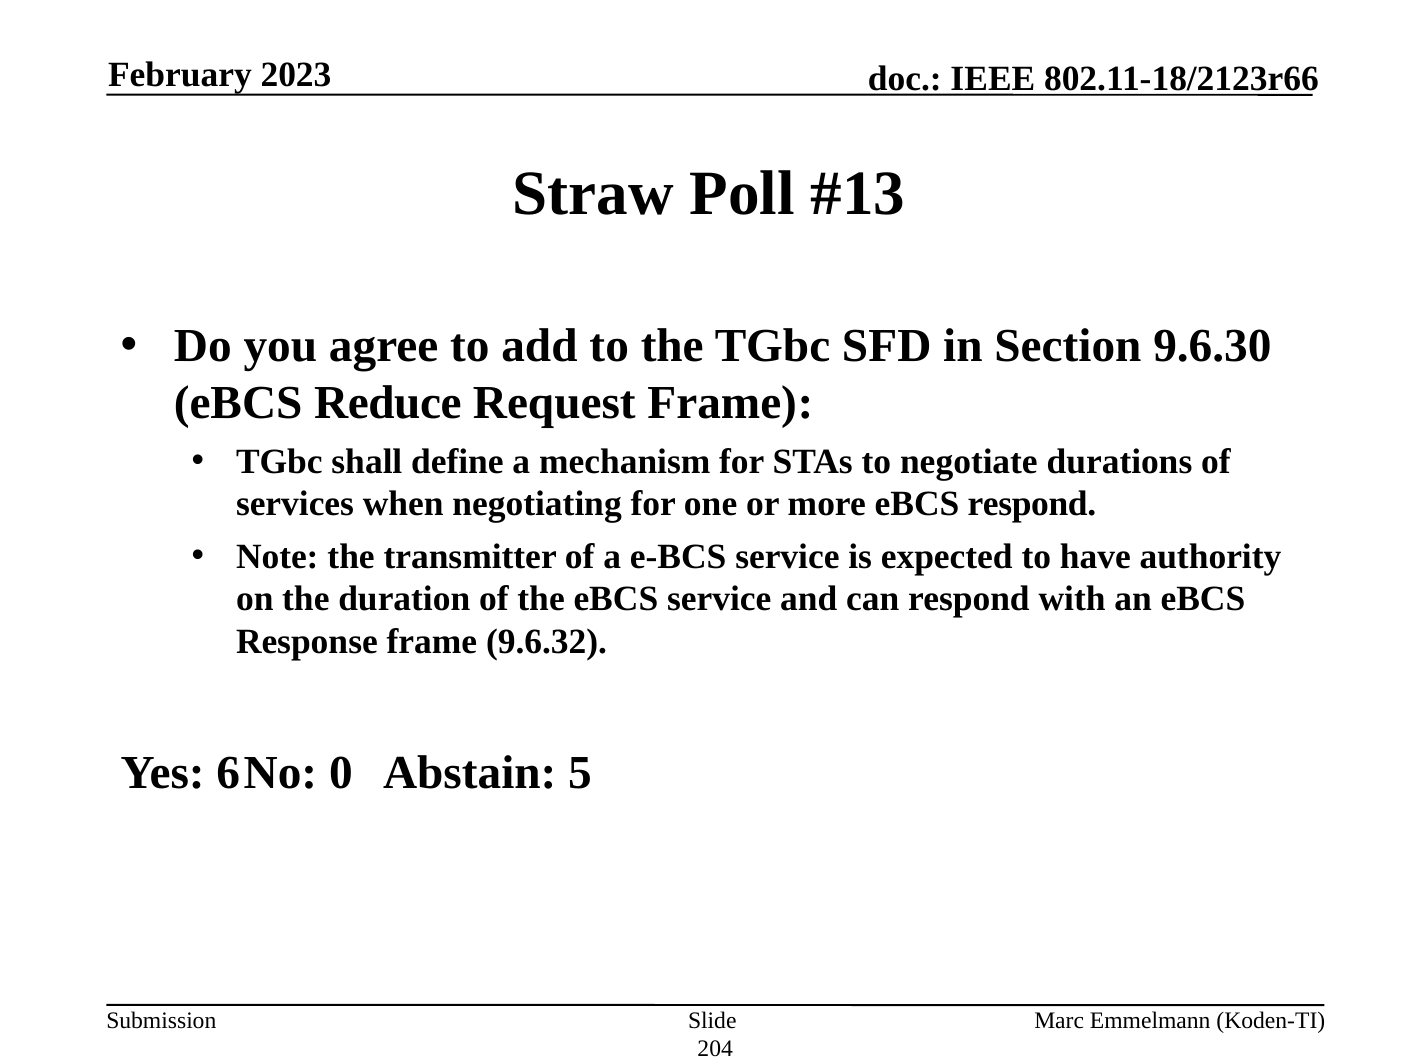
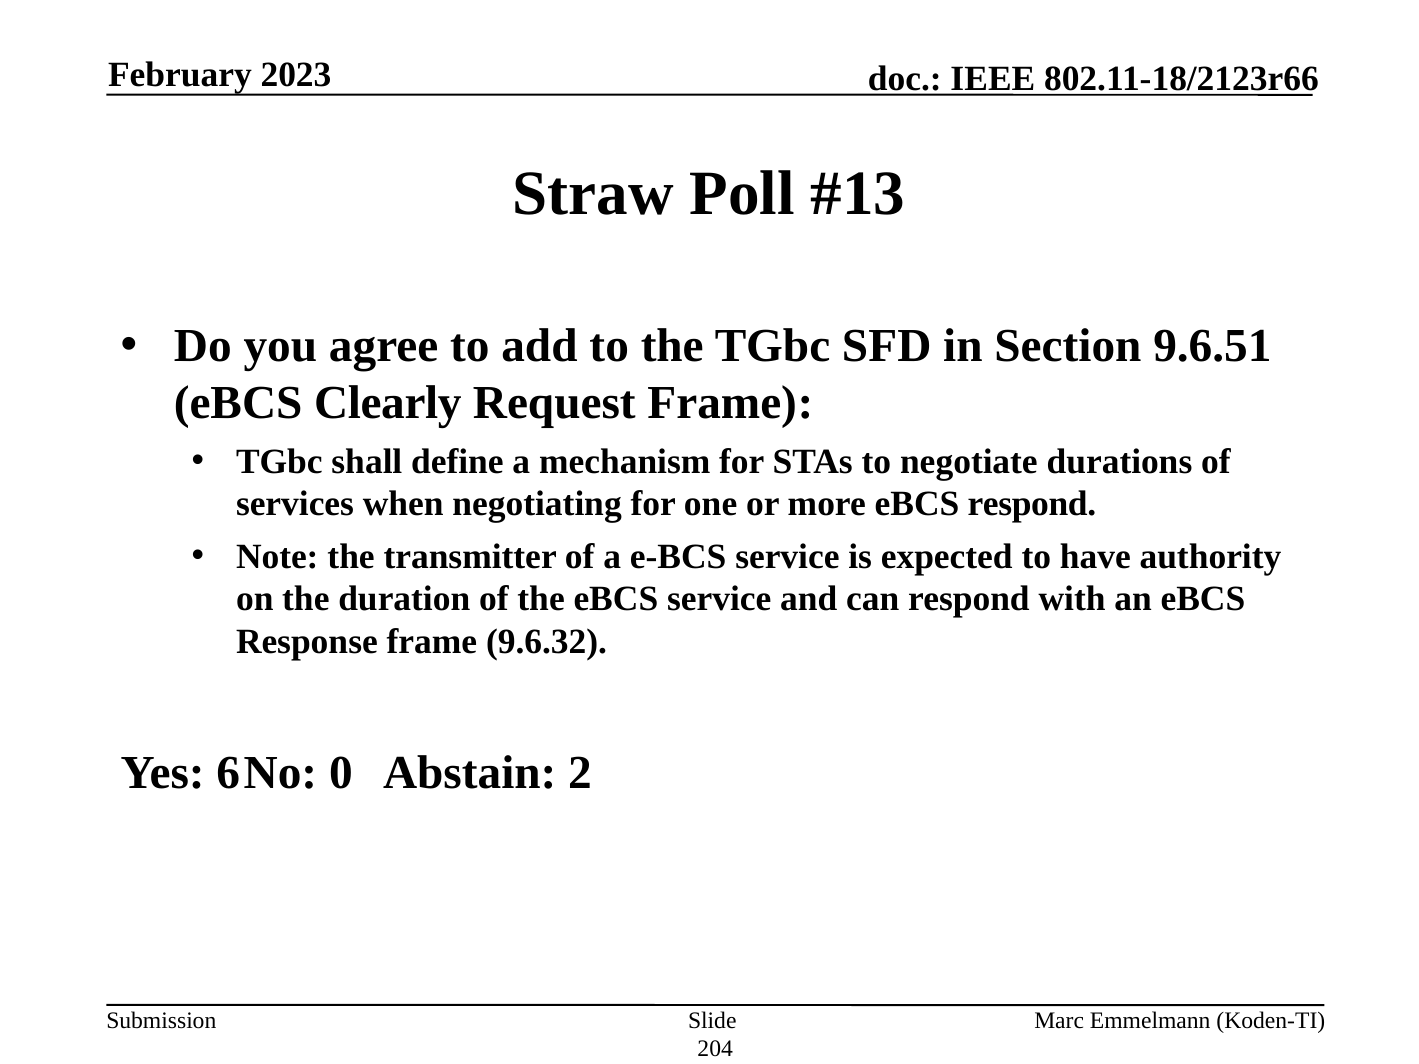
9.6.30: 9.6.30 -> 9.6.51
Reduce: Reduce -> Clearly
5: 5 -> 2
